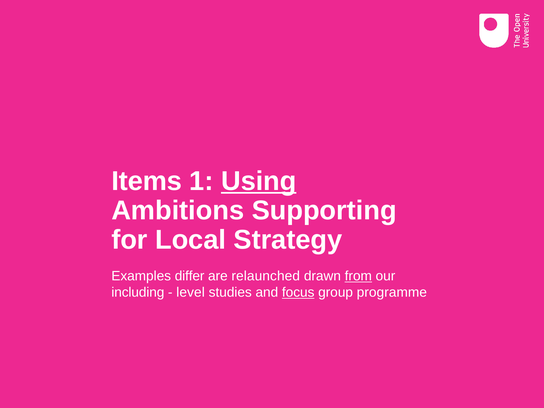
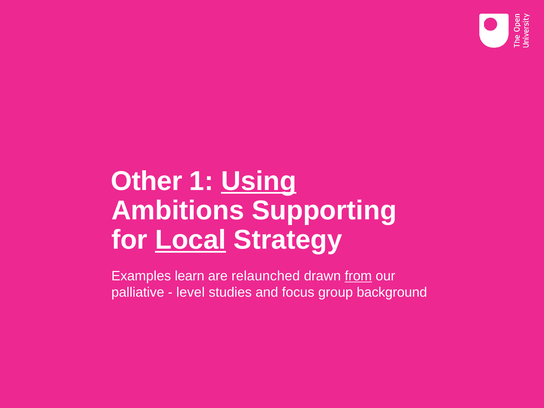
Items: Items -> Other
Local underline: none -> present
differ: differ -> learn
including: including -> palliative
focus underline: present -> none
programme: programme -> background
